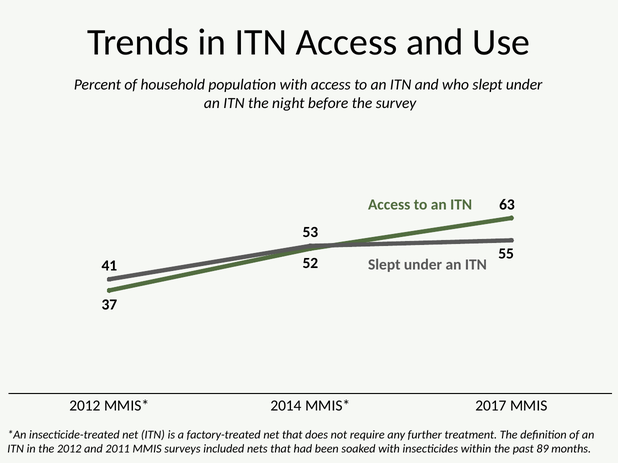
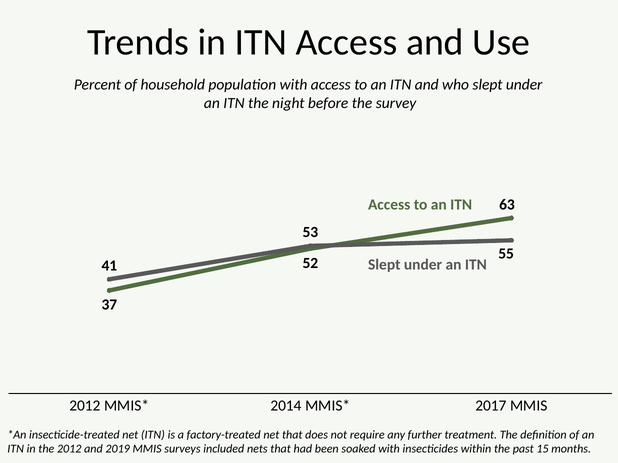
2011: 2011 -> 2019
89: 89 -> 15
